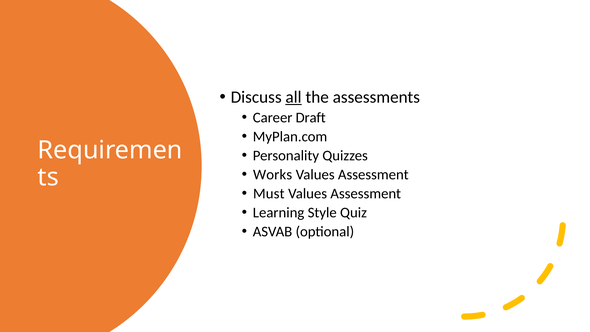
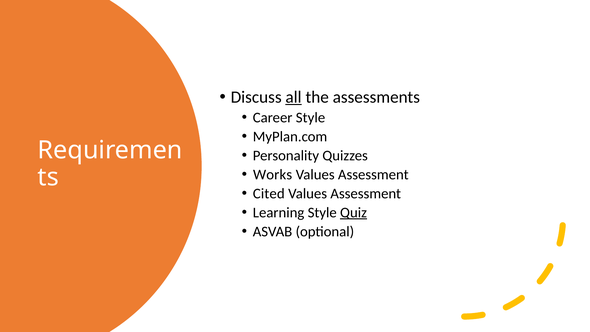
Career Draft: Draft -> Style
Must: Must -> Cited
Quiz underline: none -> present
